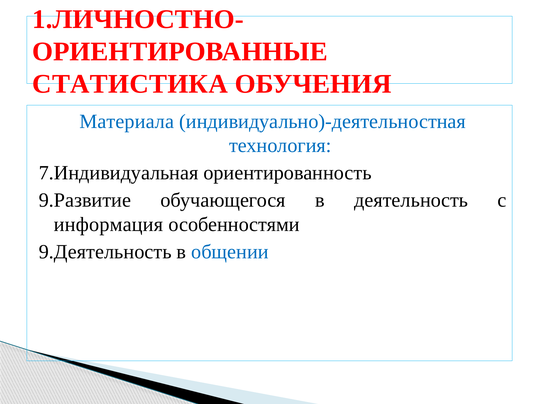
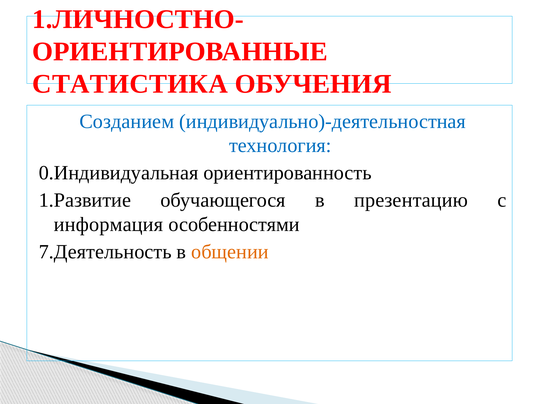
Материала: Материала -> Созданием
7.Индивидуальная: 7.Индивидуальная -> 0.Индивидуальная
9.Развитие: 9.Развитие -> 1.Развитие
деятельность: деятельность -> презентацию
9.Деятельность: 9.Деятельность -> 7.Деятельность
общении colour: blue -> orange
